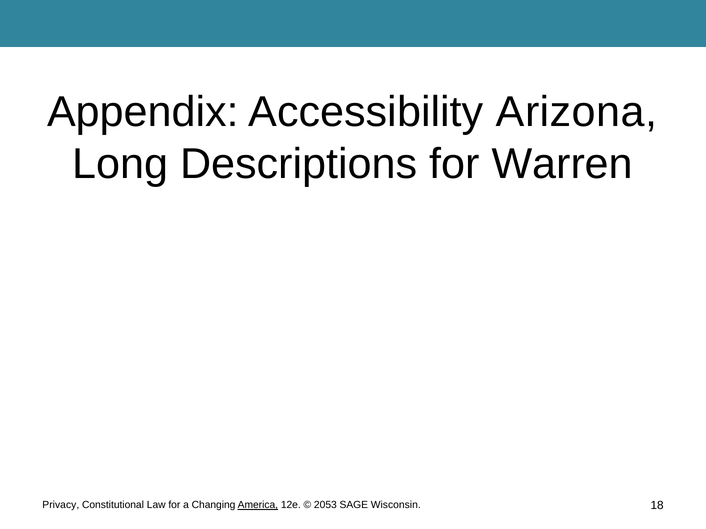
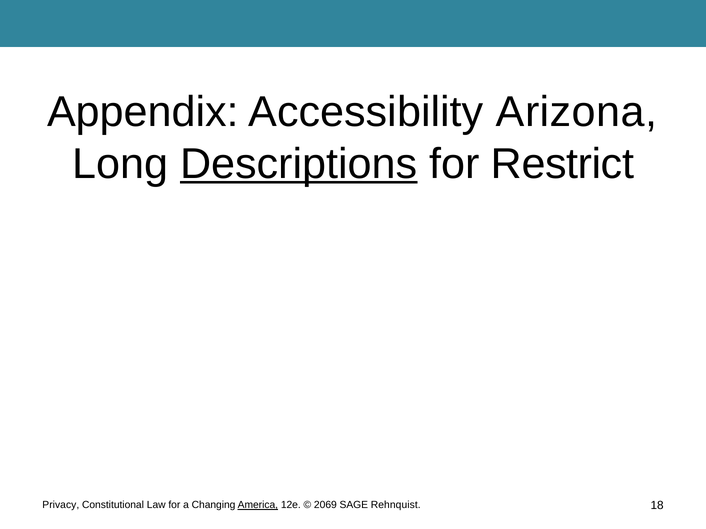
Descriptions underline: none -> present
Warren: Warren -> Restrict
2053: 2053 -> 2069
Wisconsin: Wisconsin -> Rehnquist
